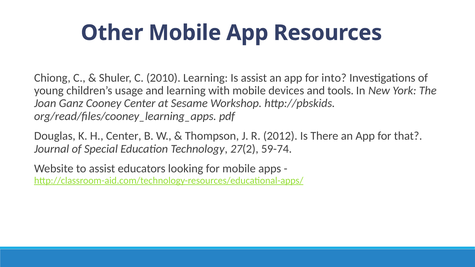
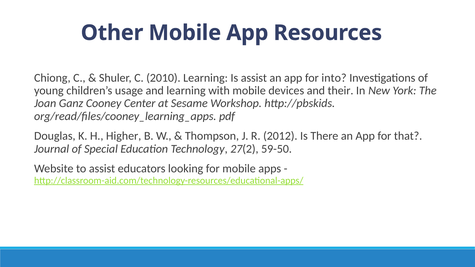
tools: tools -> their
H Center: Center -> Higher
59-74: 59-74 -> 59-50
